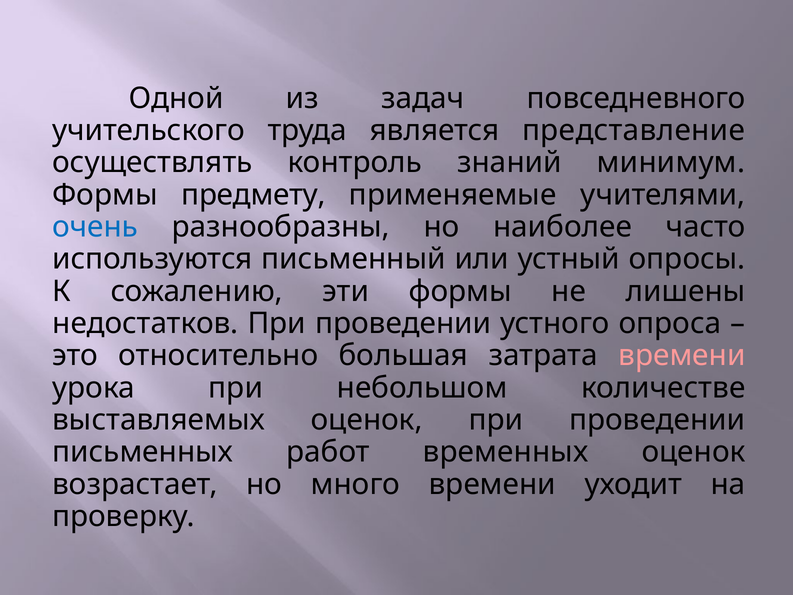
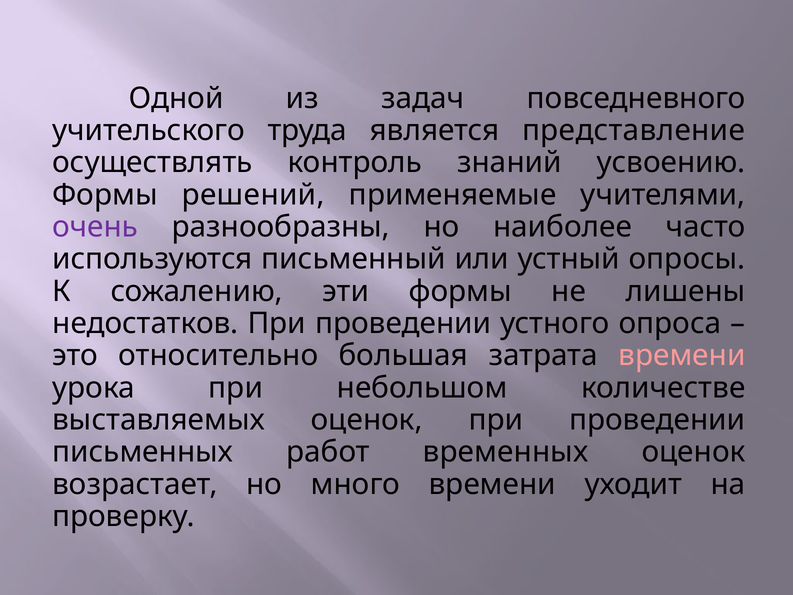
минимум: минимум -> усвоению
предмету: предмету -> решений
очень colour: blue -> purple
